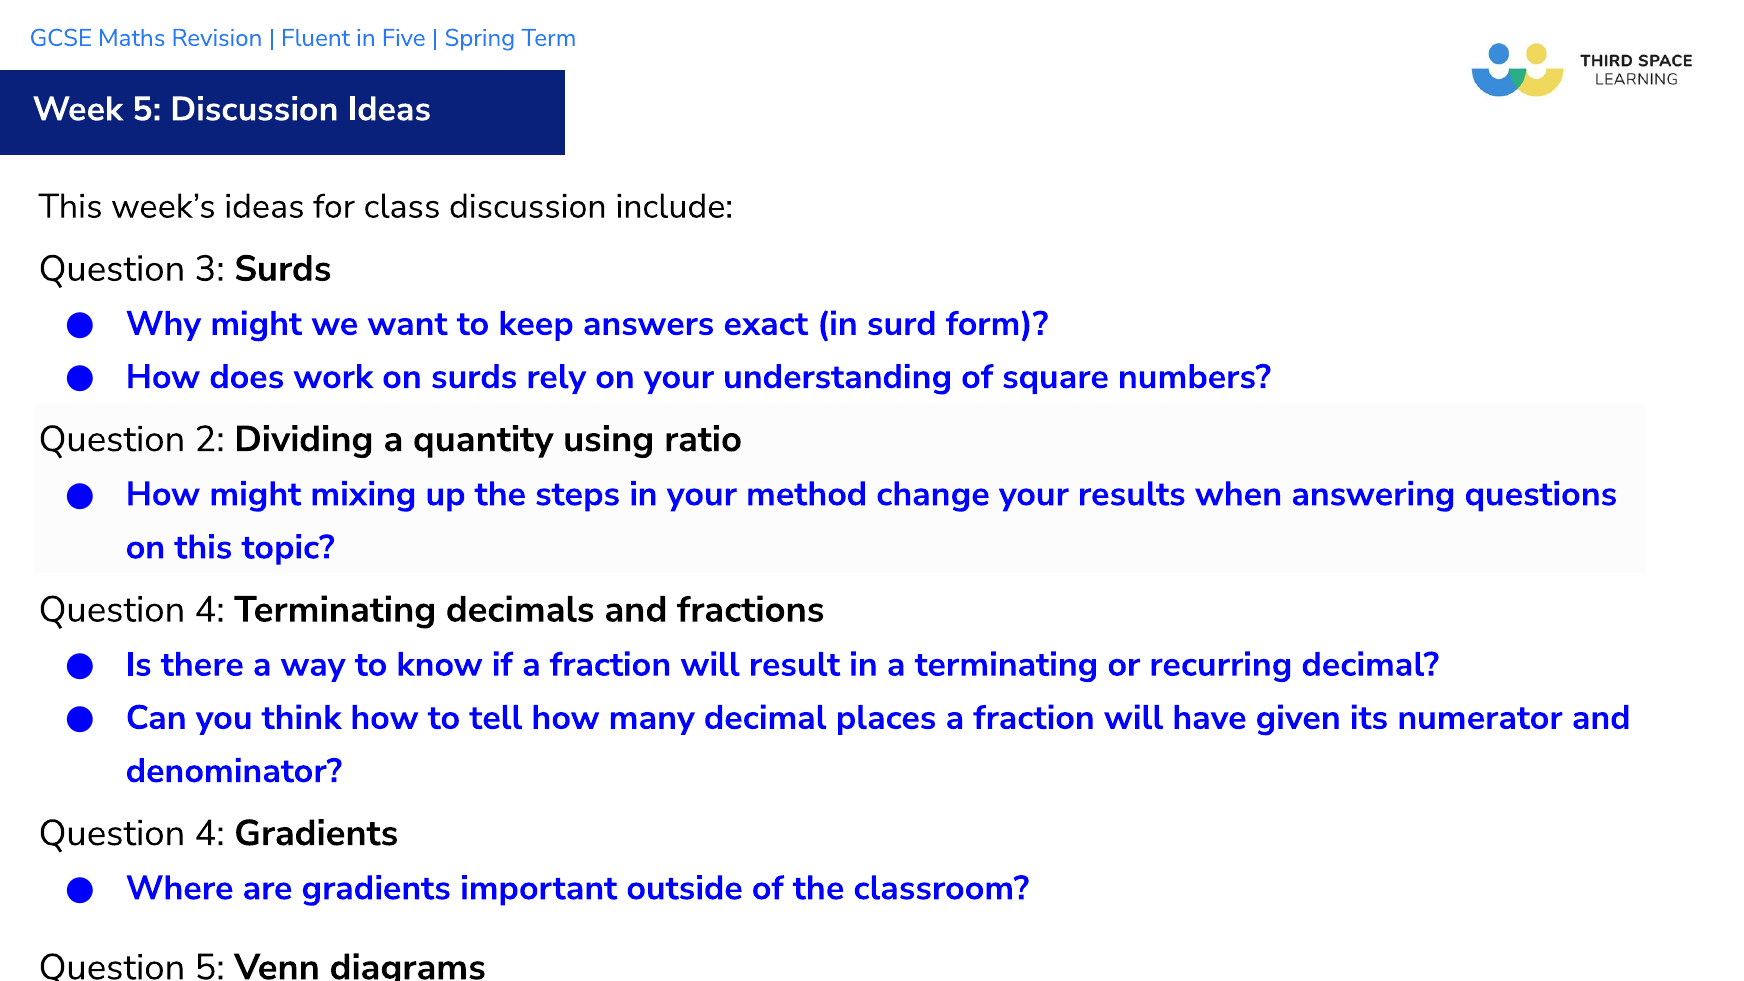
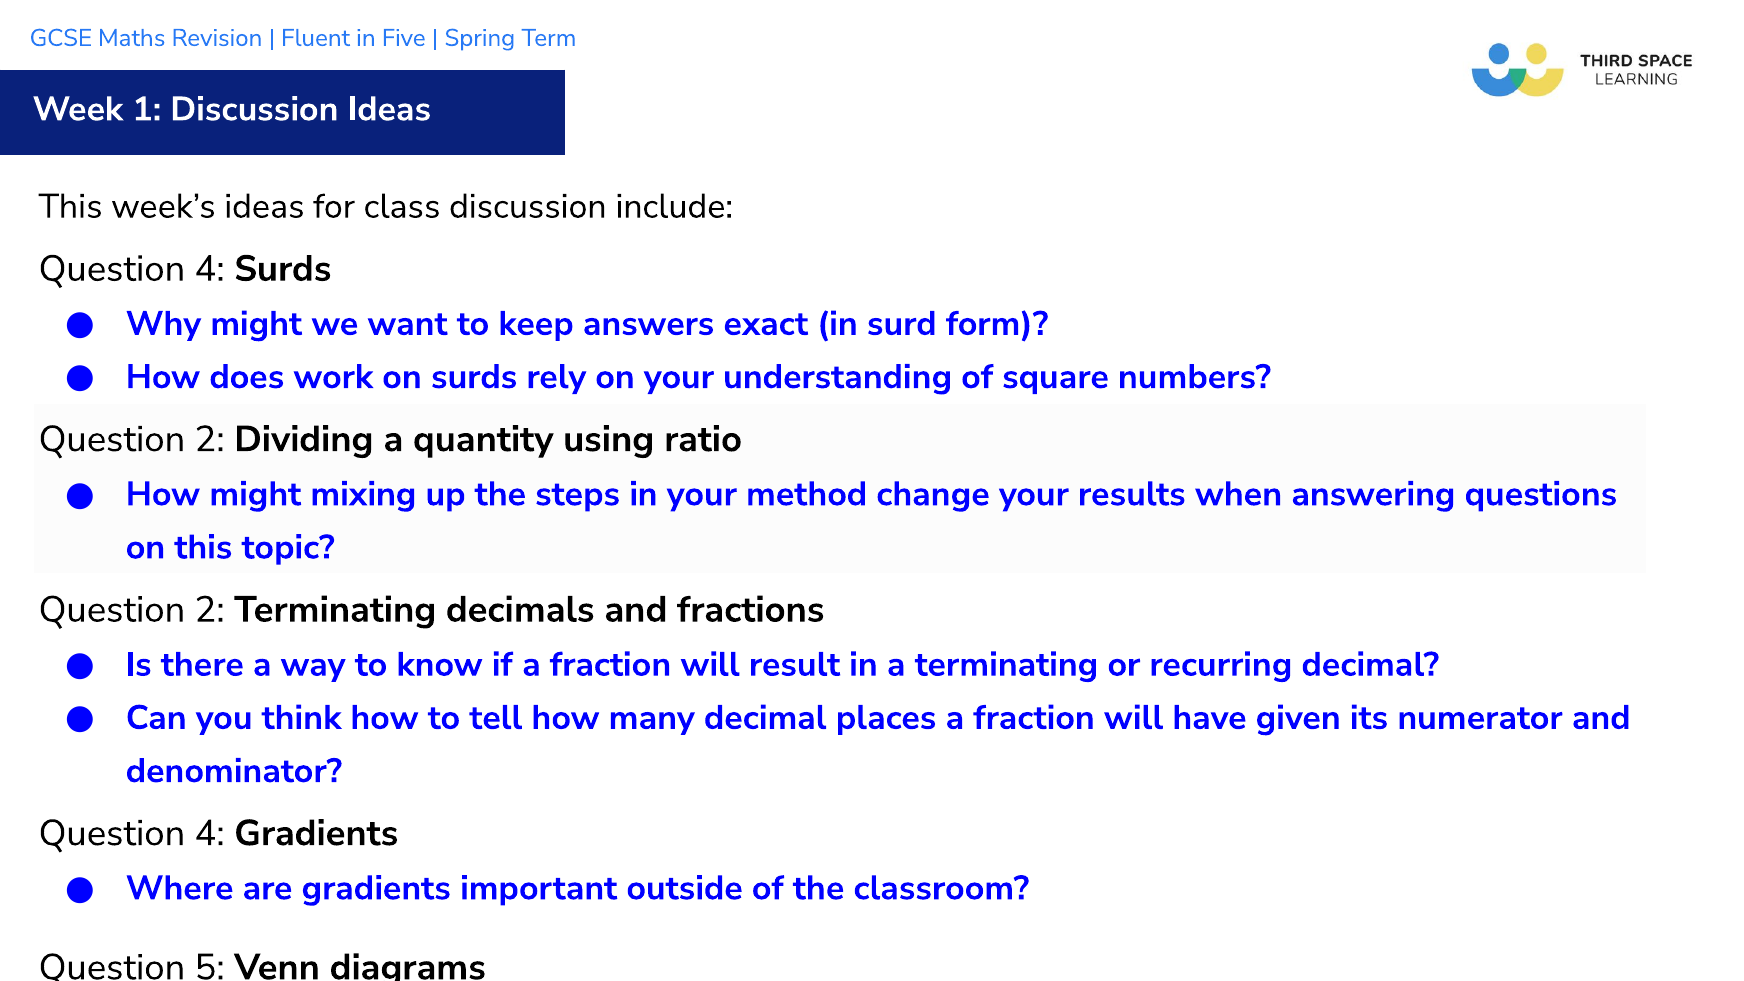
Week 5: 5 -> 1
3 at (210, 269): 3 -> 4
4 at (210, 610): 4 -> 2
